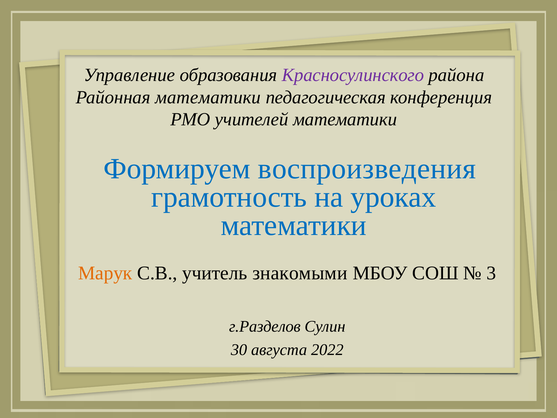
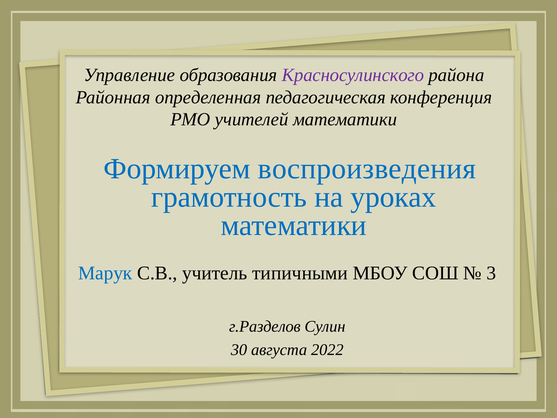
Районная математики: математики -> определенная
Марук colour: orange -> blue
знакомыми: знакомыми -> типичными
